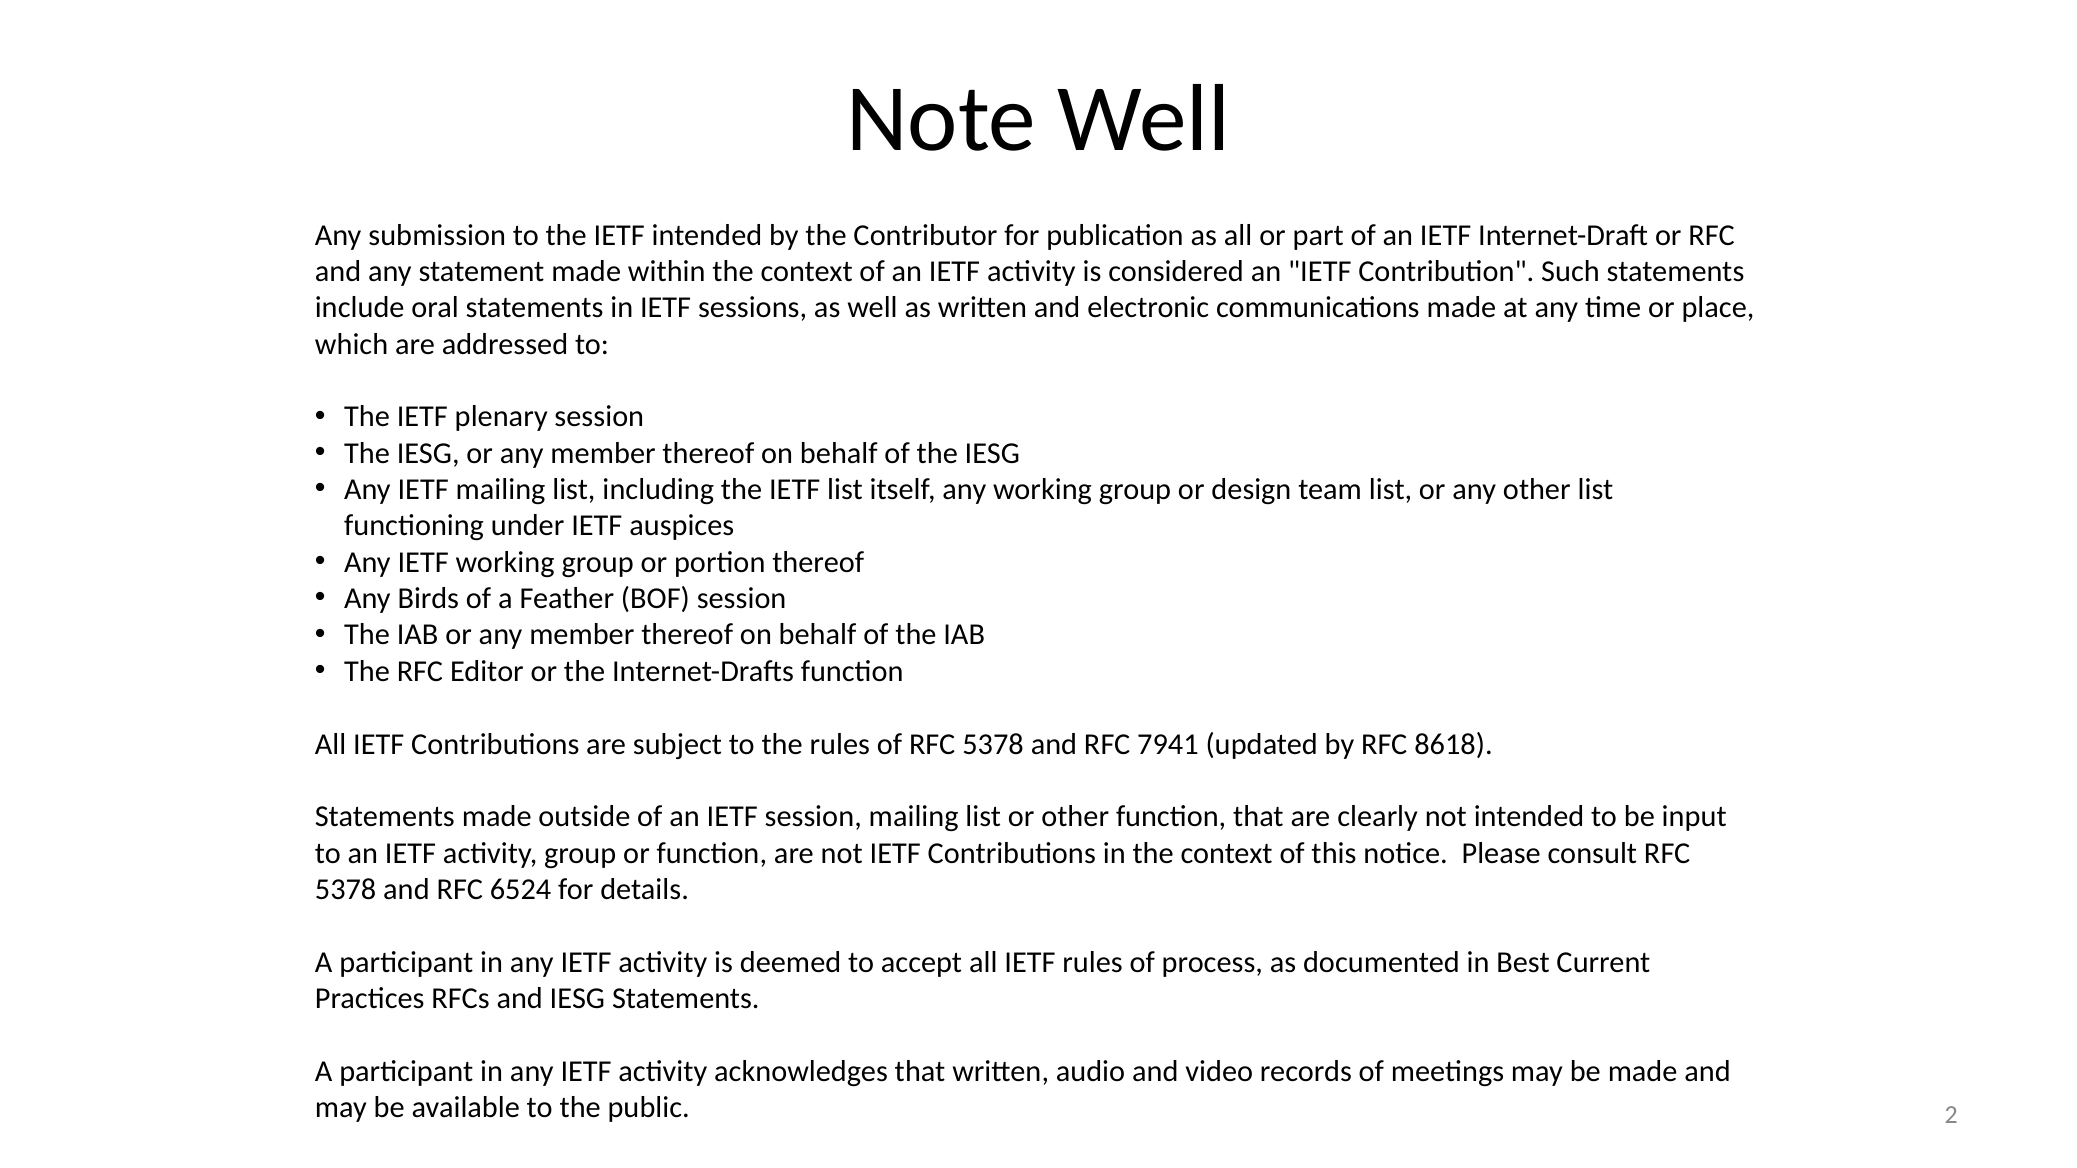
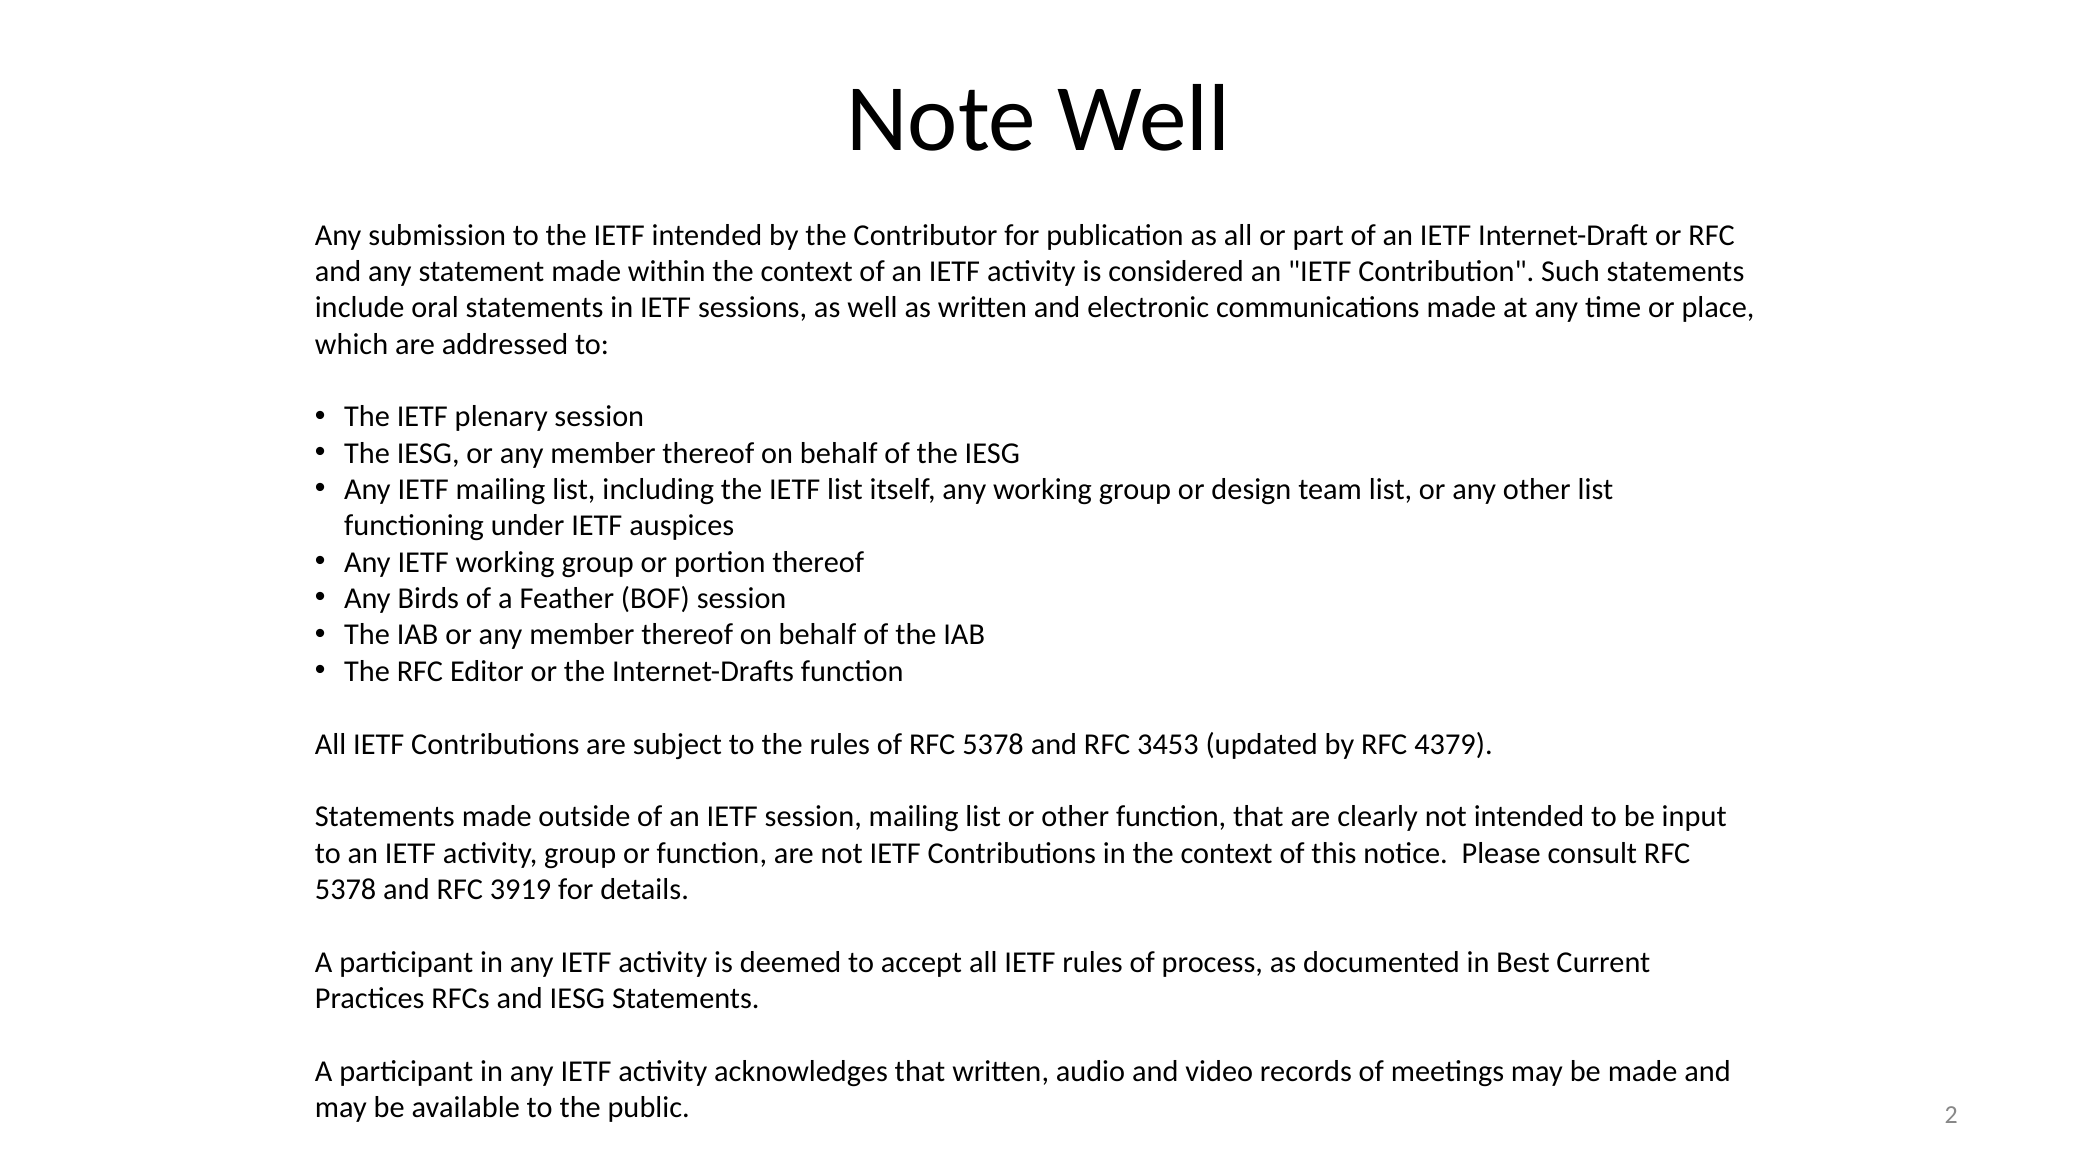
7941: 7941 -> 3453
8618: 8618 -> 4379
6524: 6524 -> 3919
